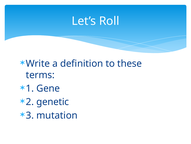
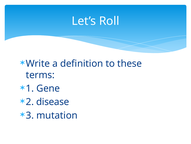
genetic: genetic -> disease
